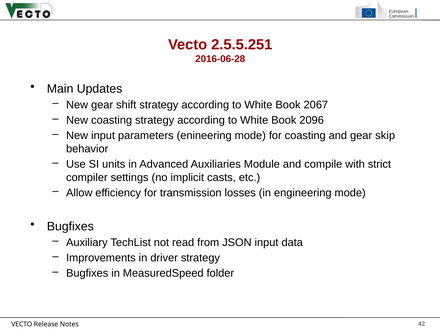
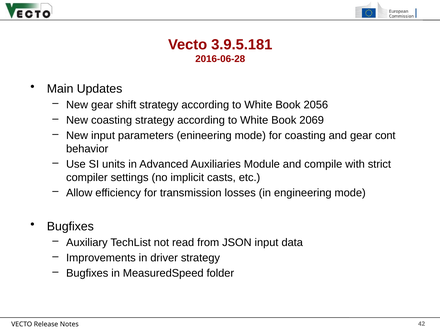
2.5.5.251: 2.5.5.251 -> 3.9.5.181
2067: 2067 -> 2056
2096: 2096 -> 2069
skip: skip -> cont
